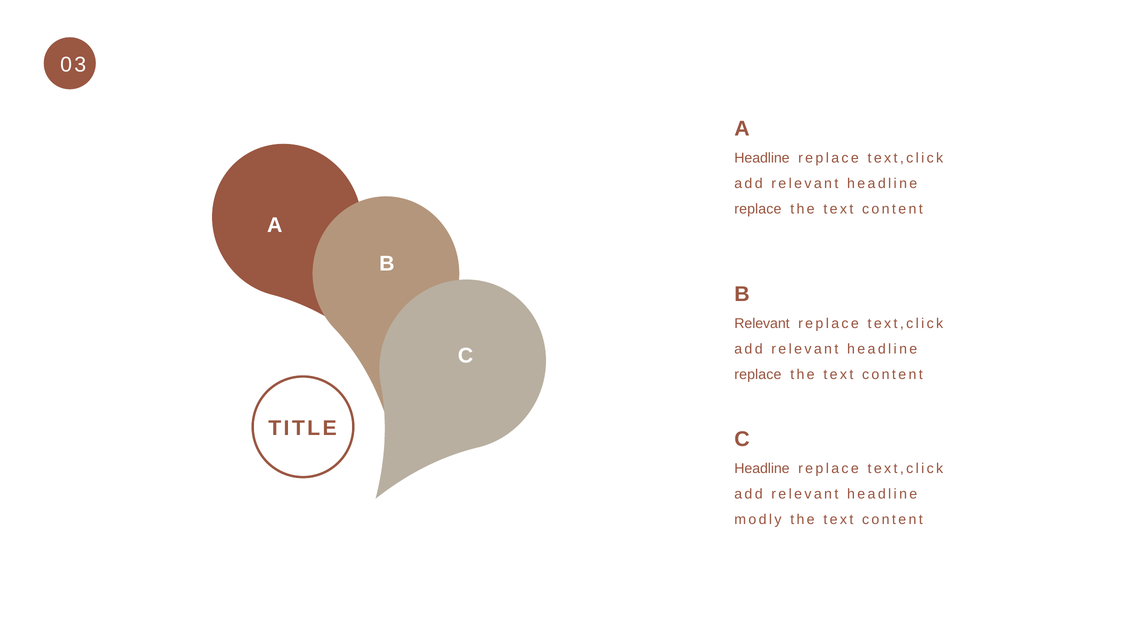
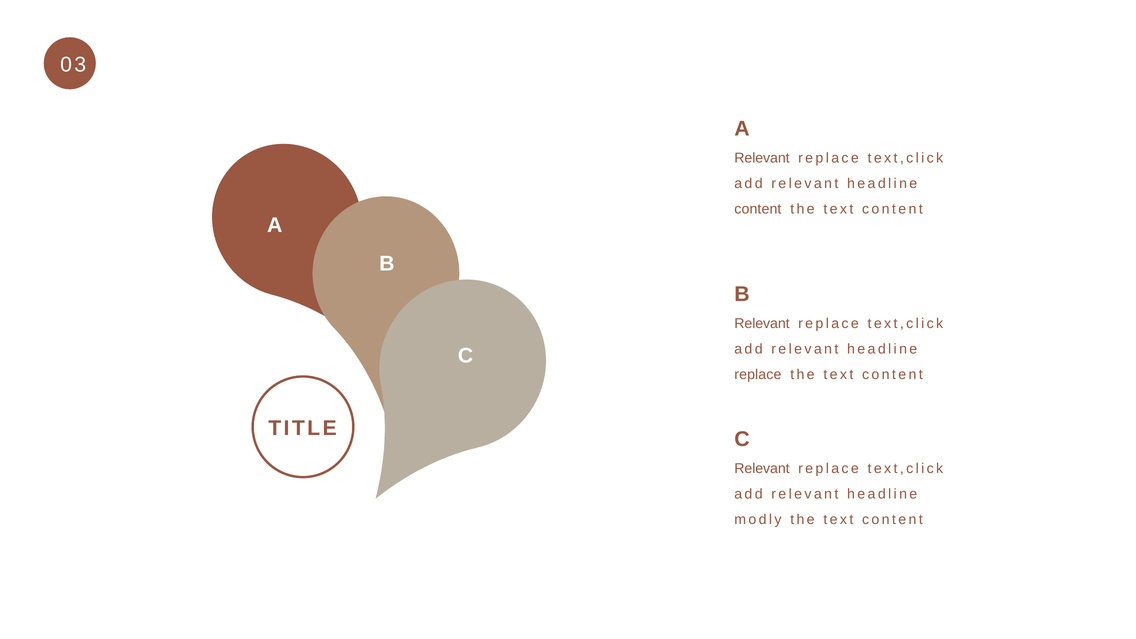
Headline at (762, 158): Headline -> Relevant
replace at (758, 209): replace -> content
Headline at (762, 468): Headline -> Relevant
